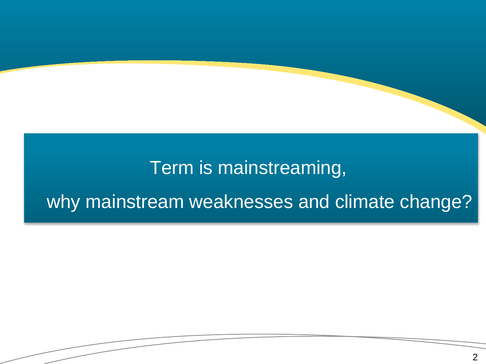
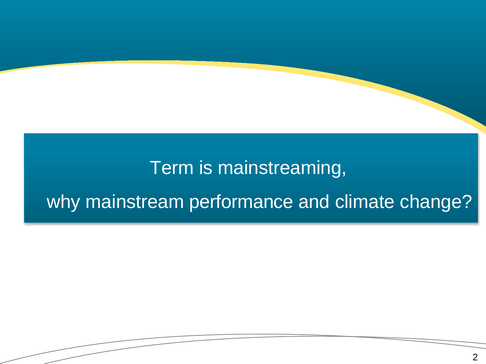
weaknesses: weaknesses -> performance
